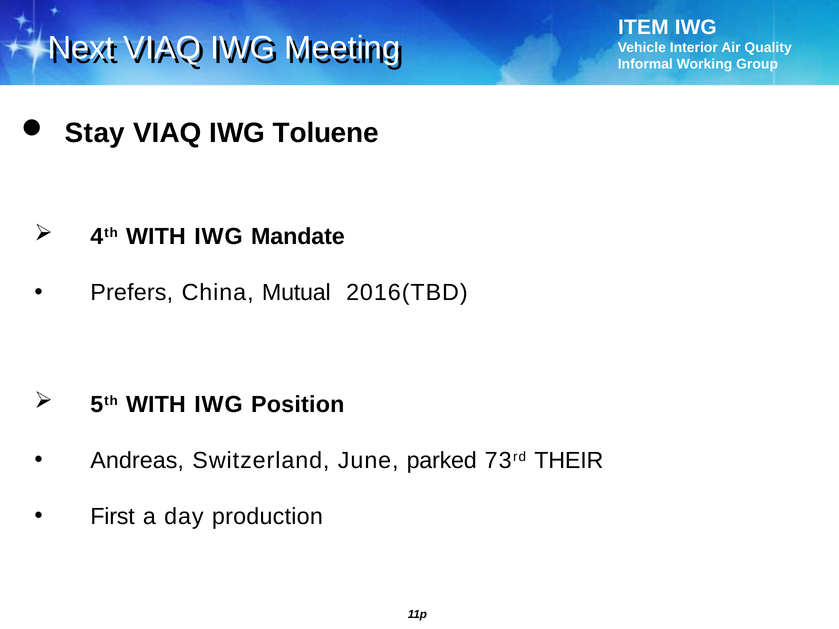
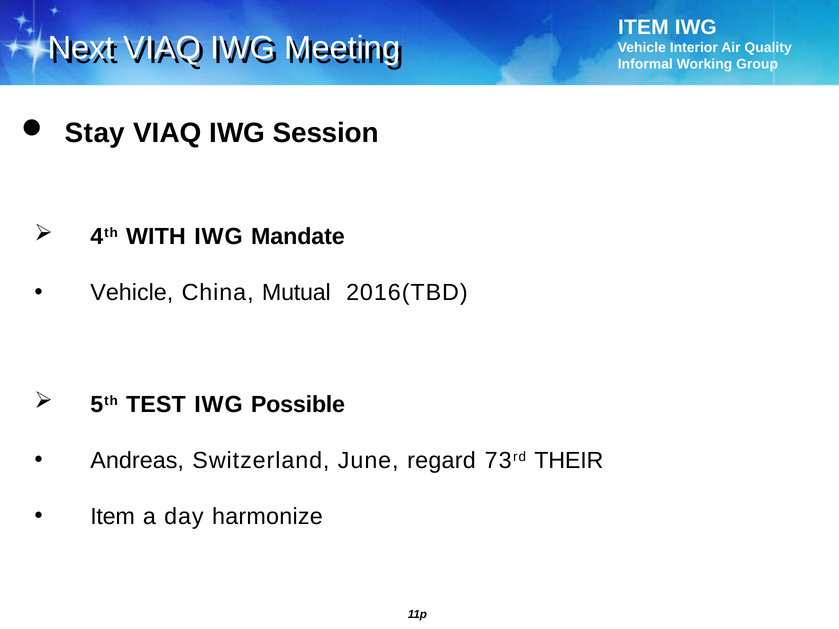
Toluene: Toluene -> Session
Prefers at (132, 293): Prefers -> Vehicle
5th WITH: WITH -> TEST
Position: Position -> Possible
parked: parked -> regard
First at (113, 517): First -> Item
production: production -> harmonize
